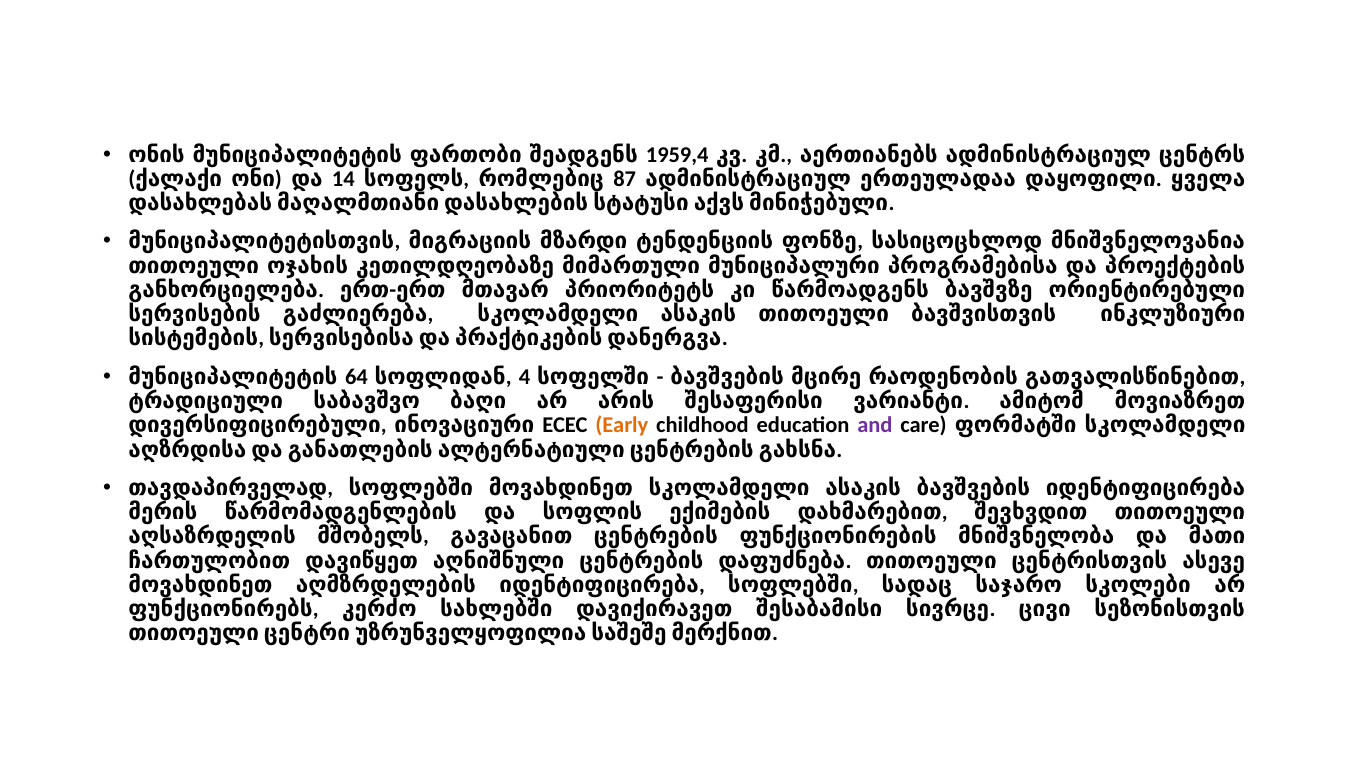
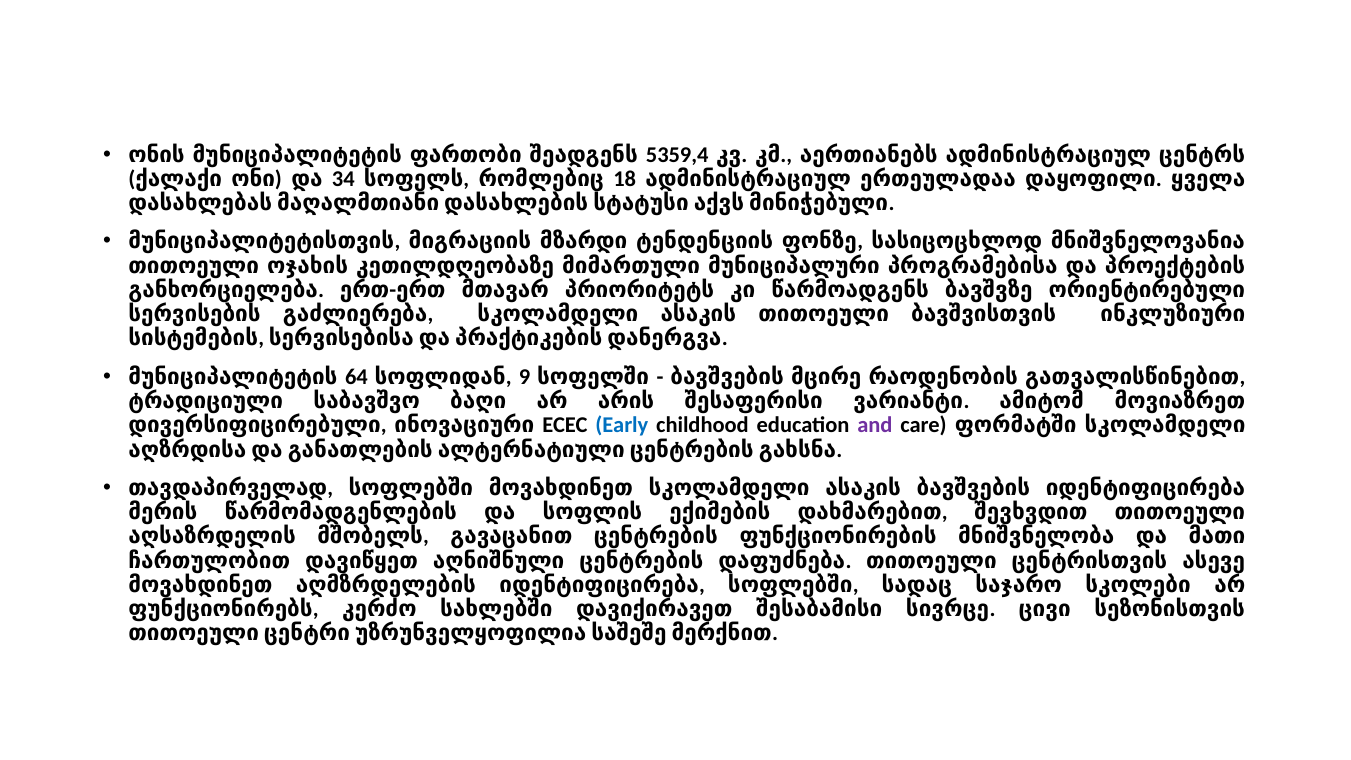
1959,4: 1959,4 -> 5359,4
14: 14 -> 34
87: 87 -> 18
4: 4 -> 9
Early colour: orange -> blue
